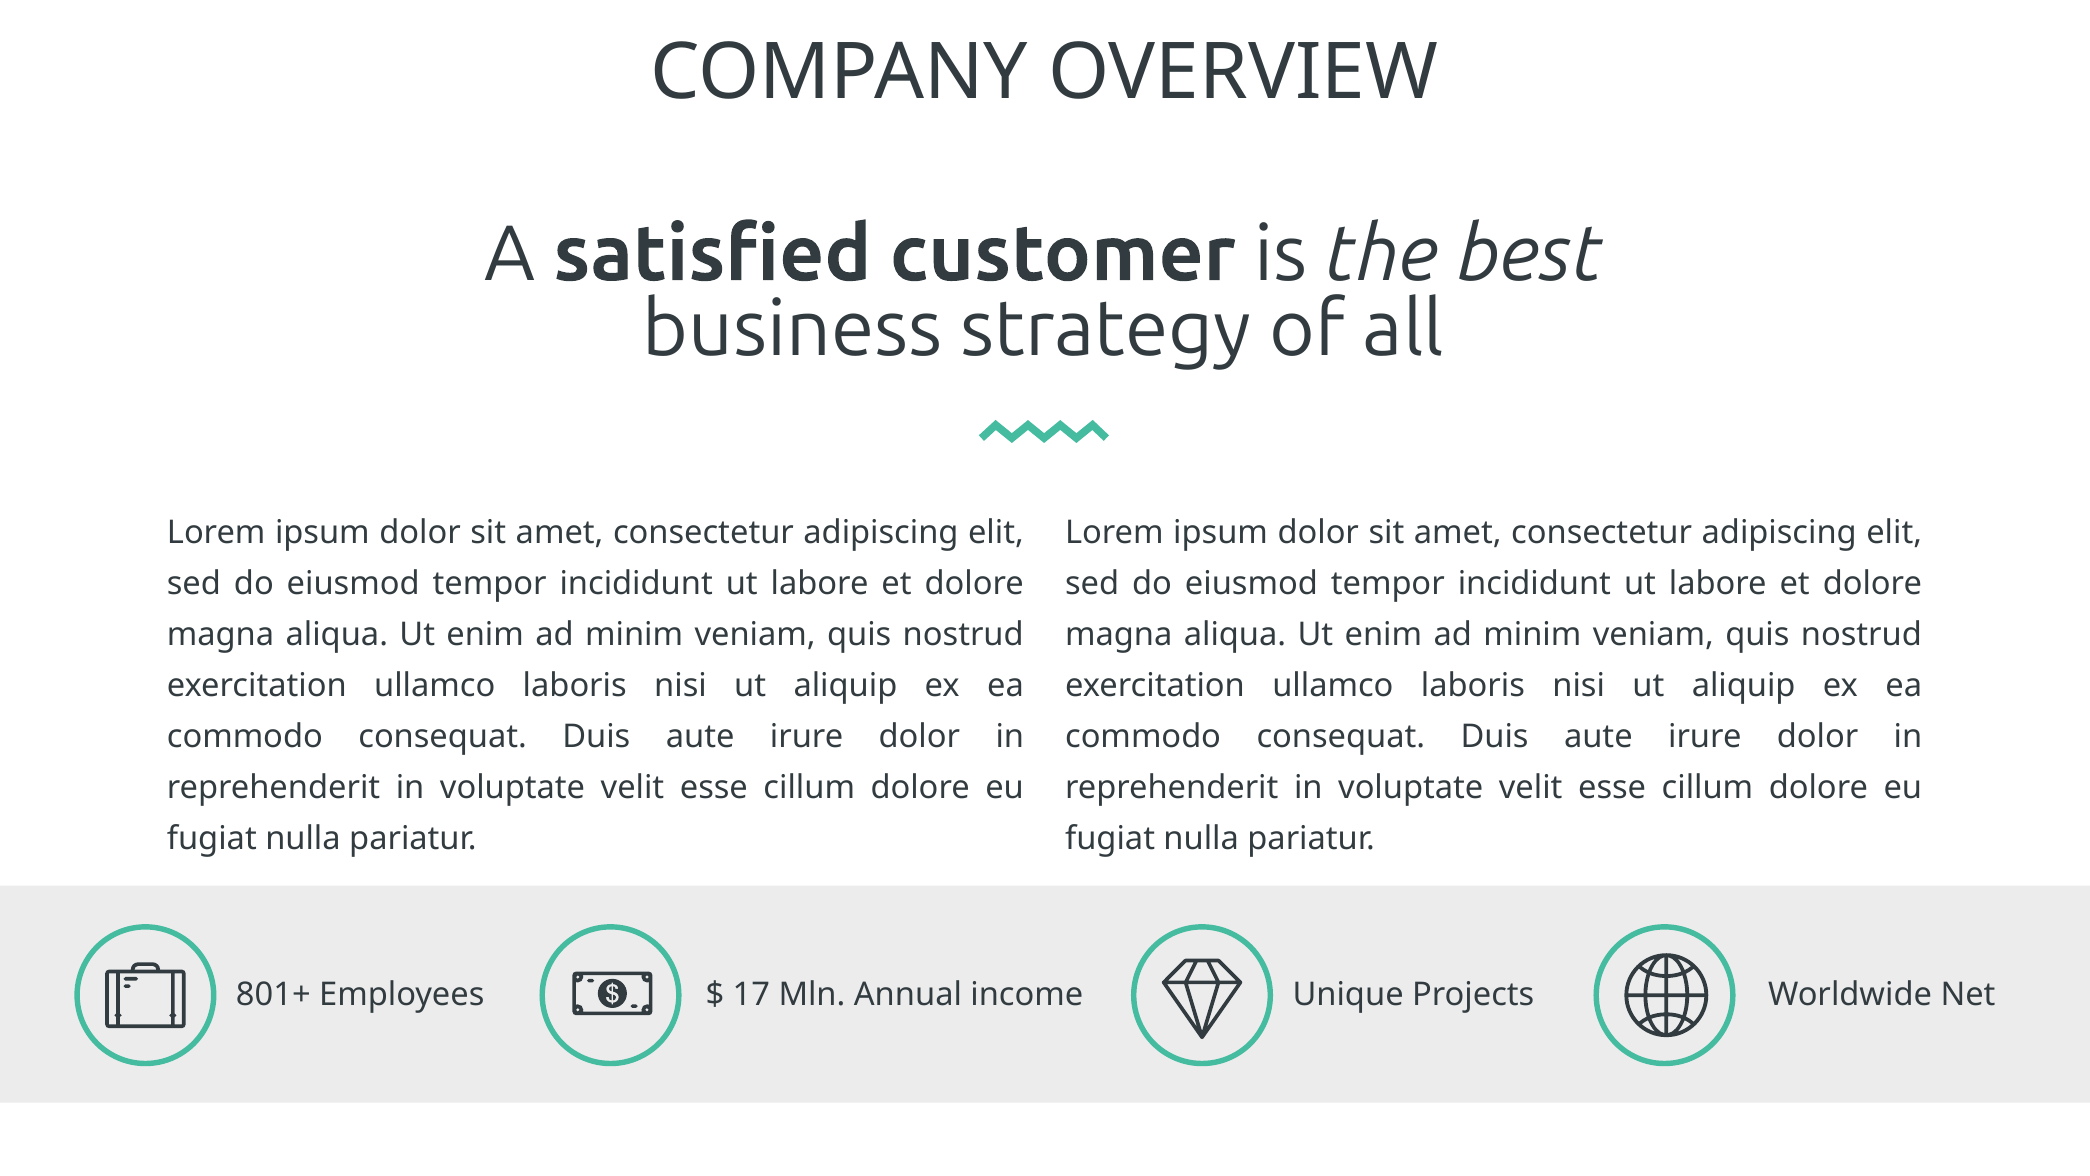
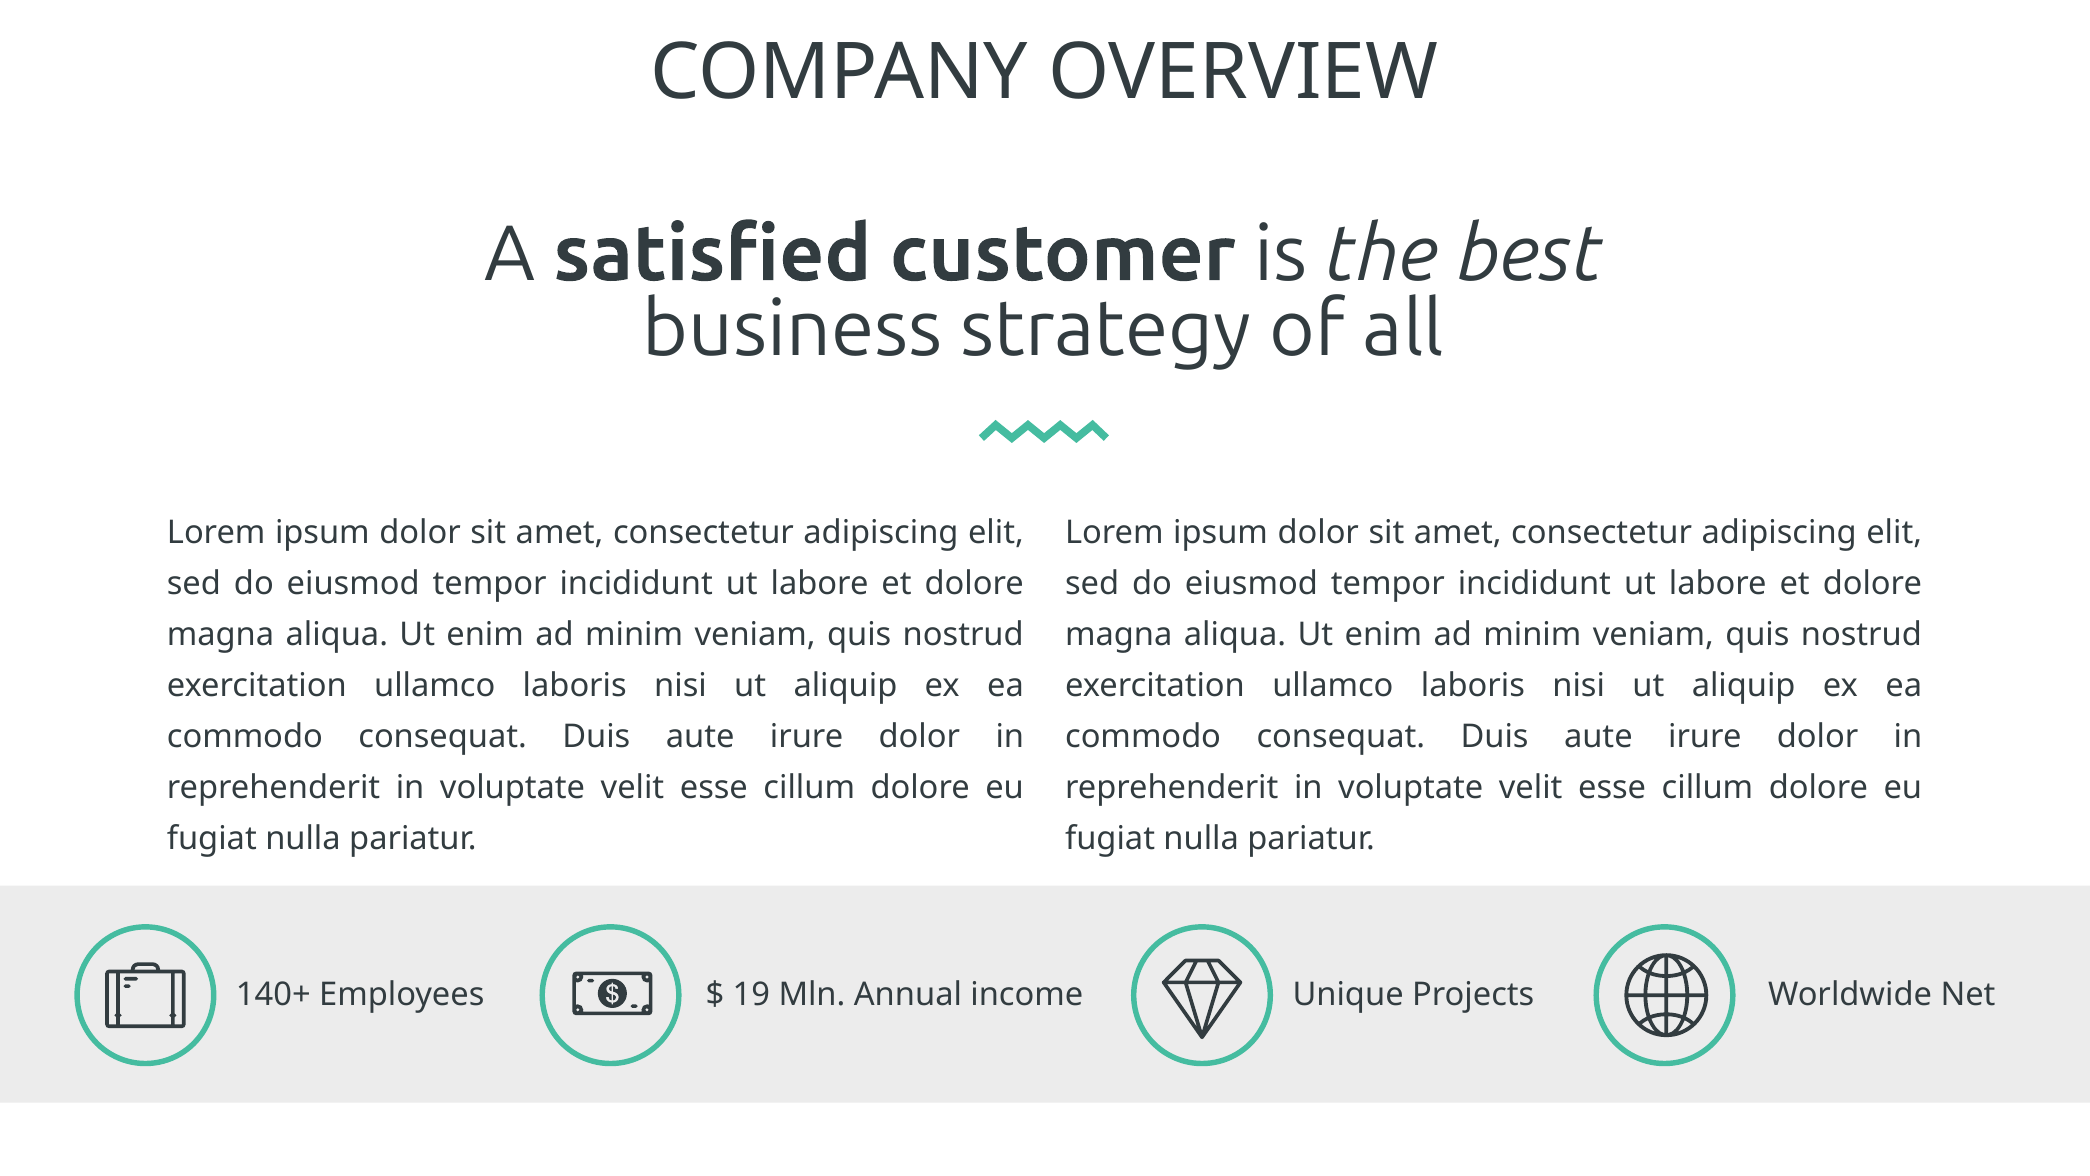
801+: 801+ -> 140+
17: 17 -> 19
